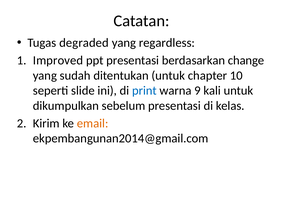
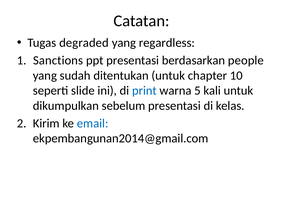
Improved: Improved -> Sanctions
change: change -> people
9: 9 -> 5
email colour: orange -> blue
